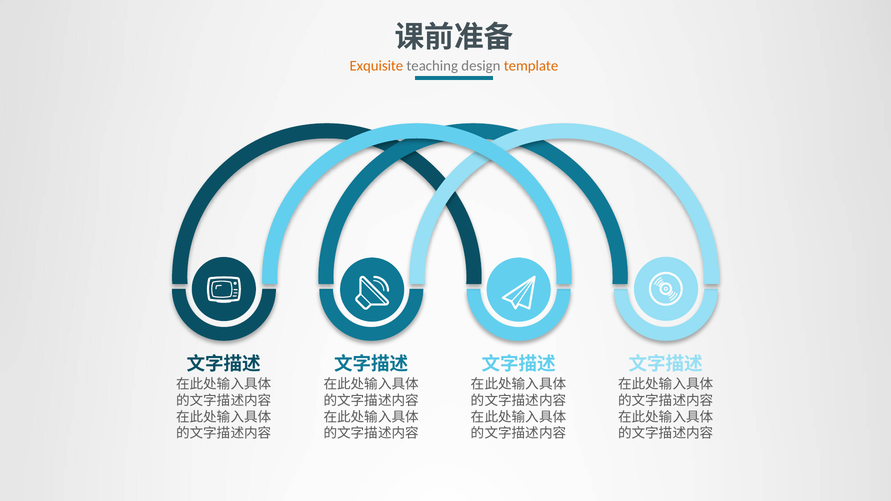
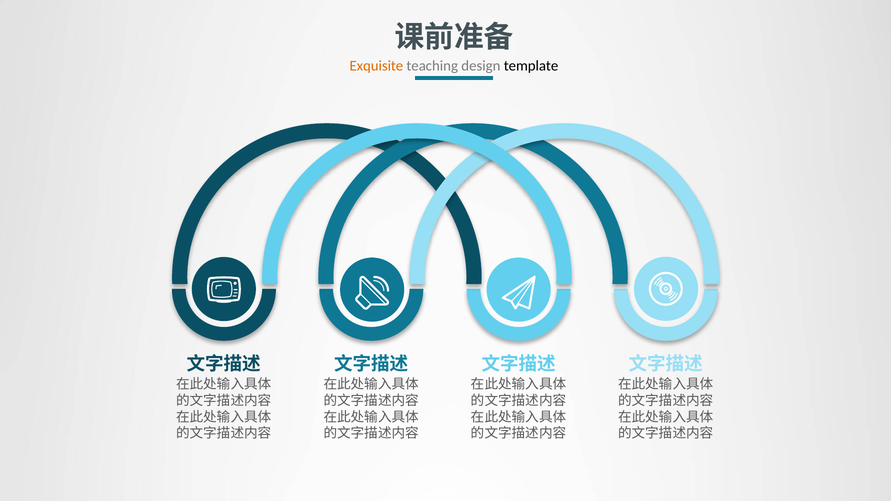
template colour: orange -> black
